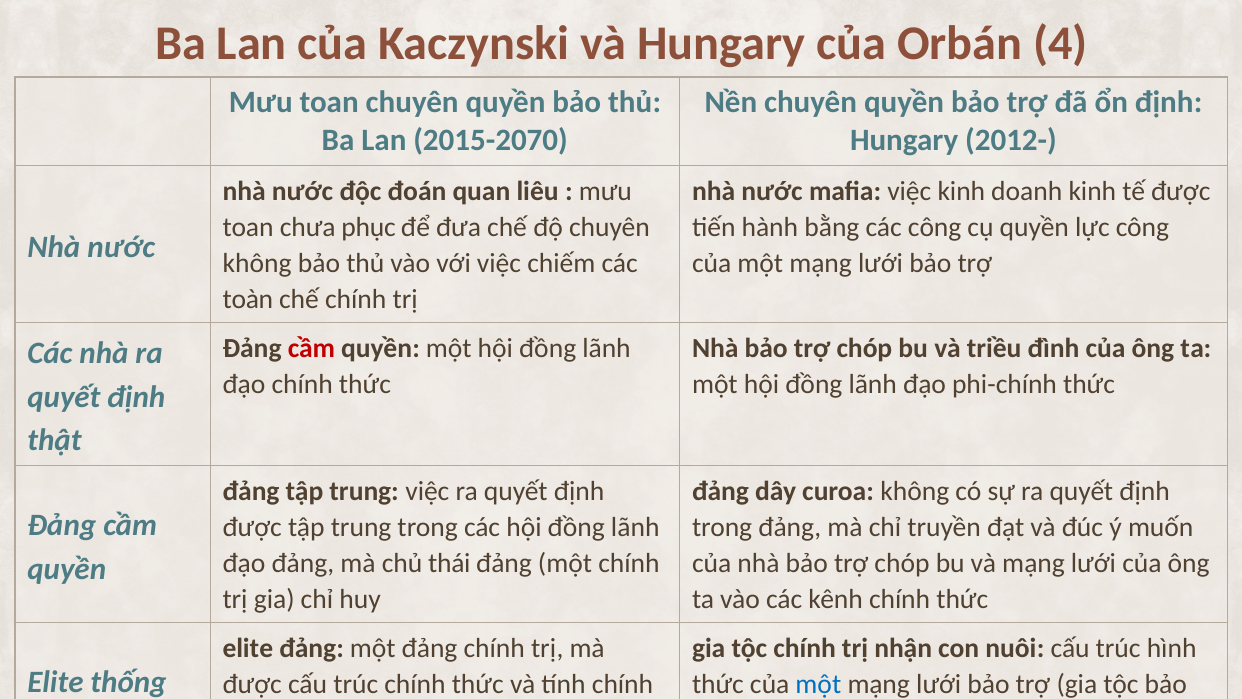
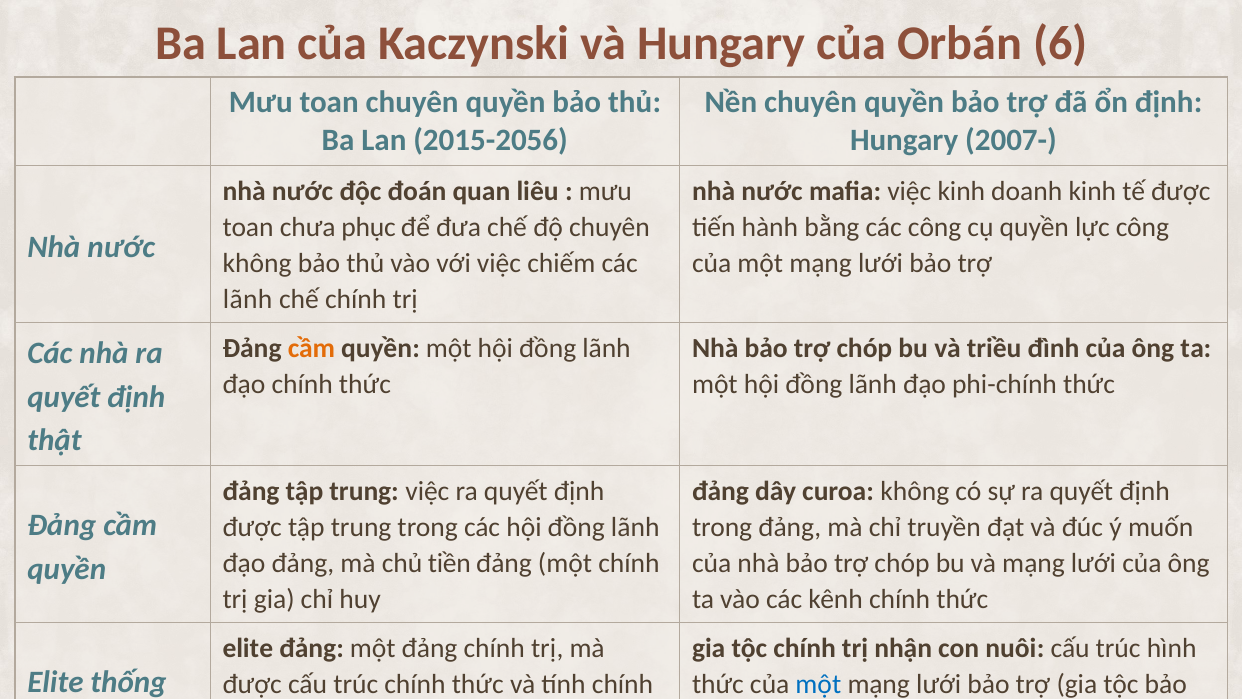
4: 4 -> 6
2015-2070: 2015-2070 -> 2015-2056
2012-: 2012- -> 2007-
toàn at (248, 299): toàn -> lãnh
cầm at (311, 348) colour: red -> orange
thái: thái -> tiền
